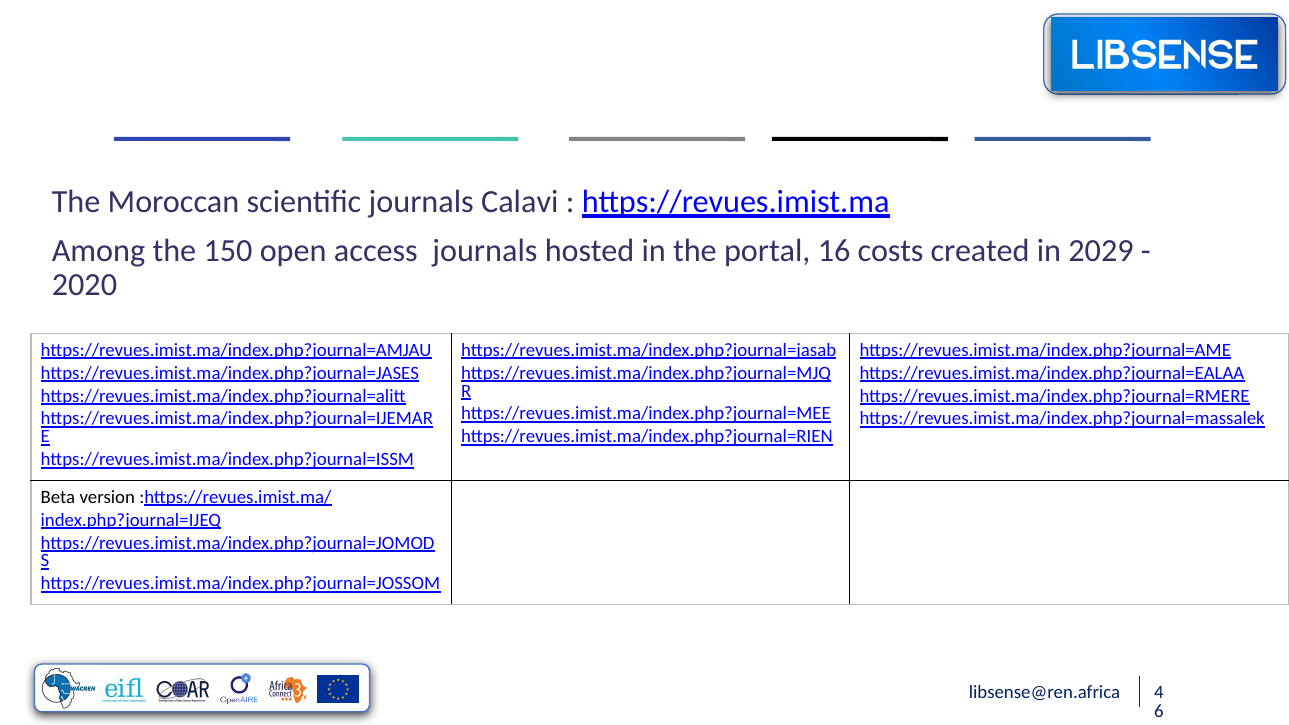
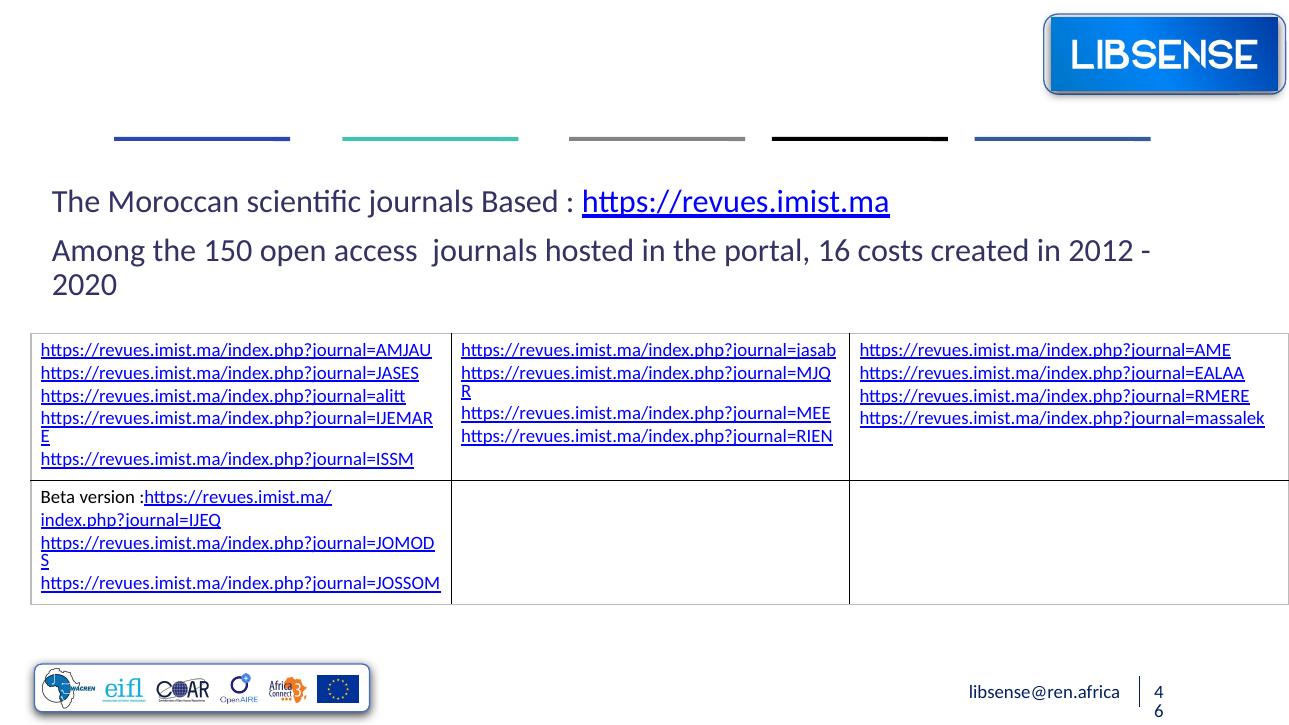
Calavi: Calavi -> Based
2029: 2029 -> 2012
